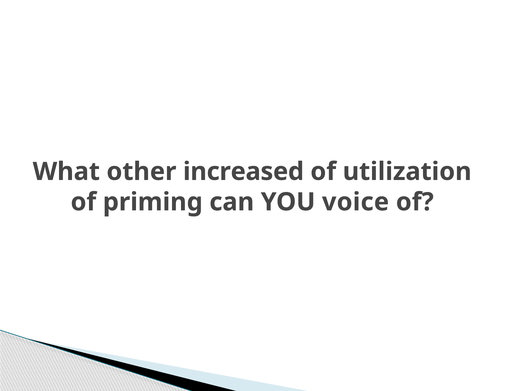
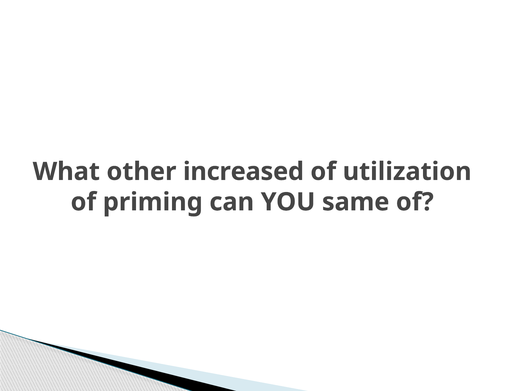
voice: voice -> same
